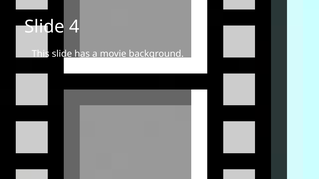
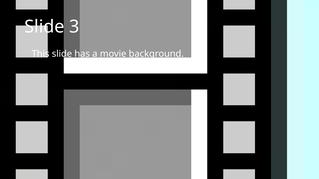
4: 4 -> 3
